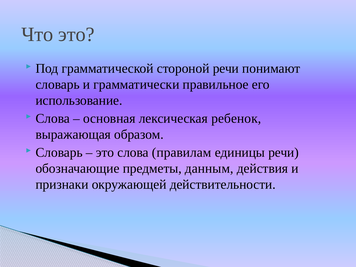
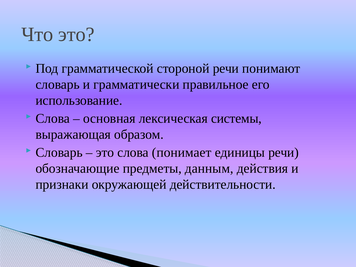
ребенок: ребенок -> системы
правилам: правилам -> понимает
